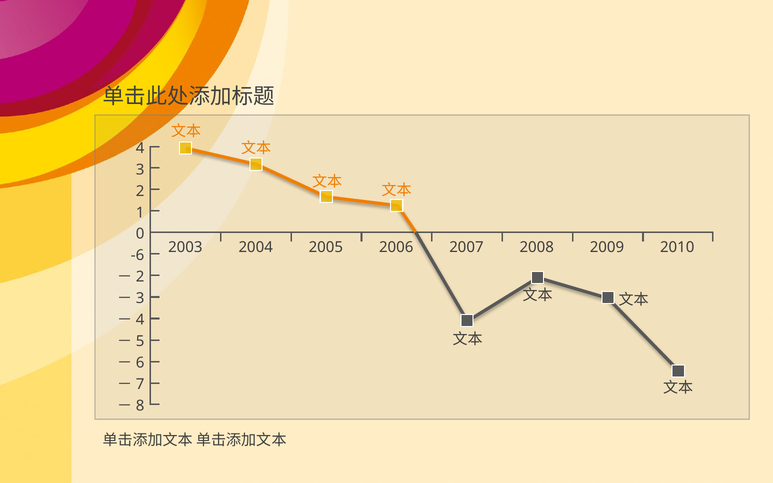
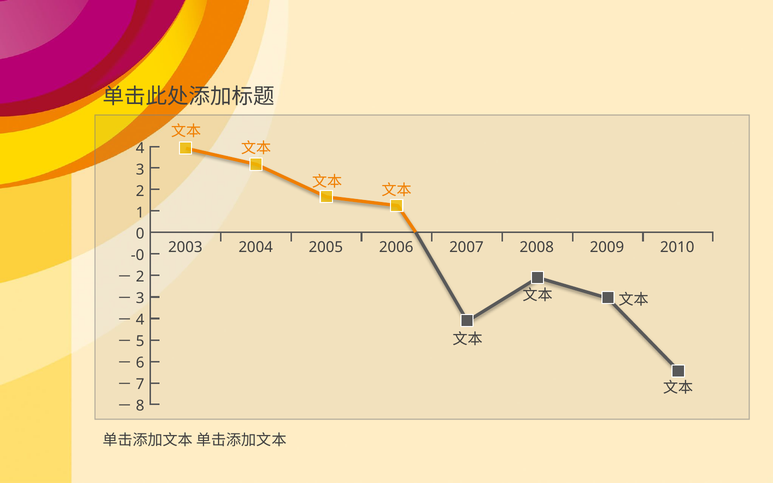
-6: -6 -> -0
